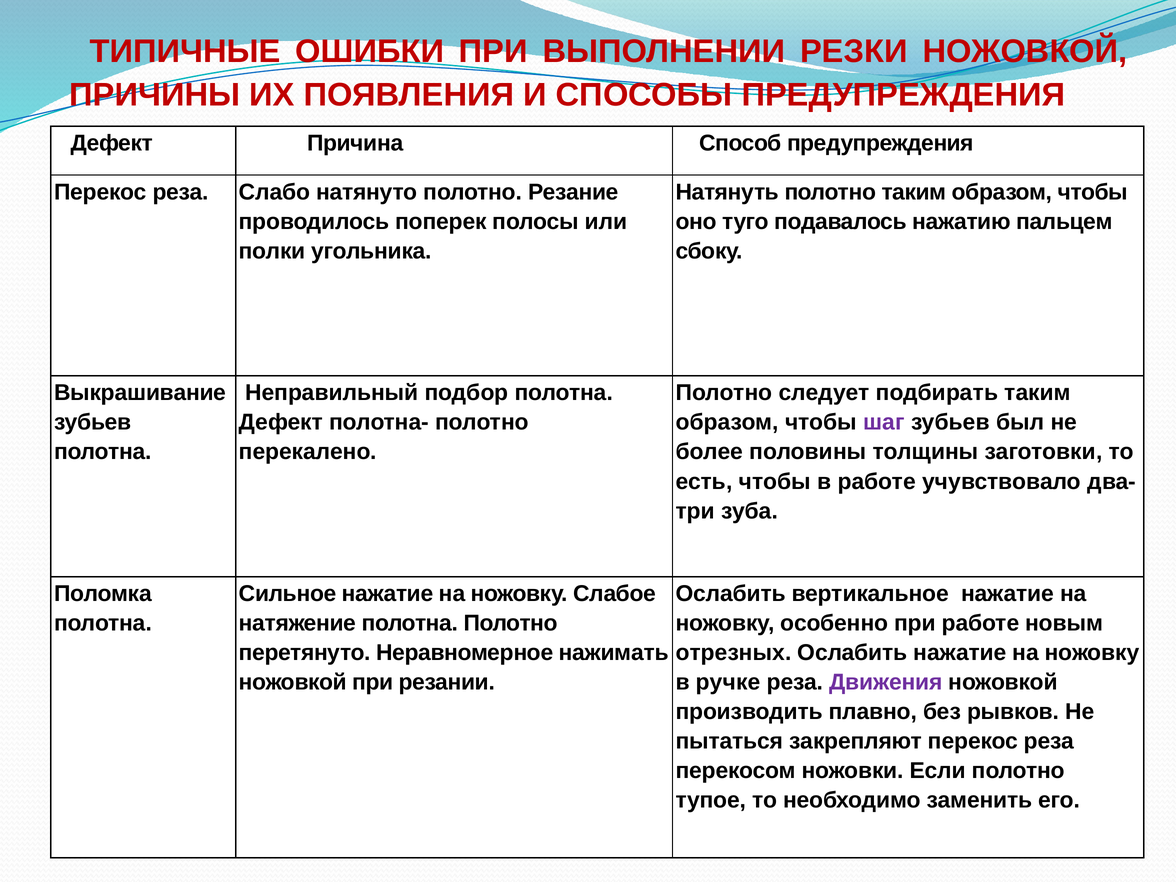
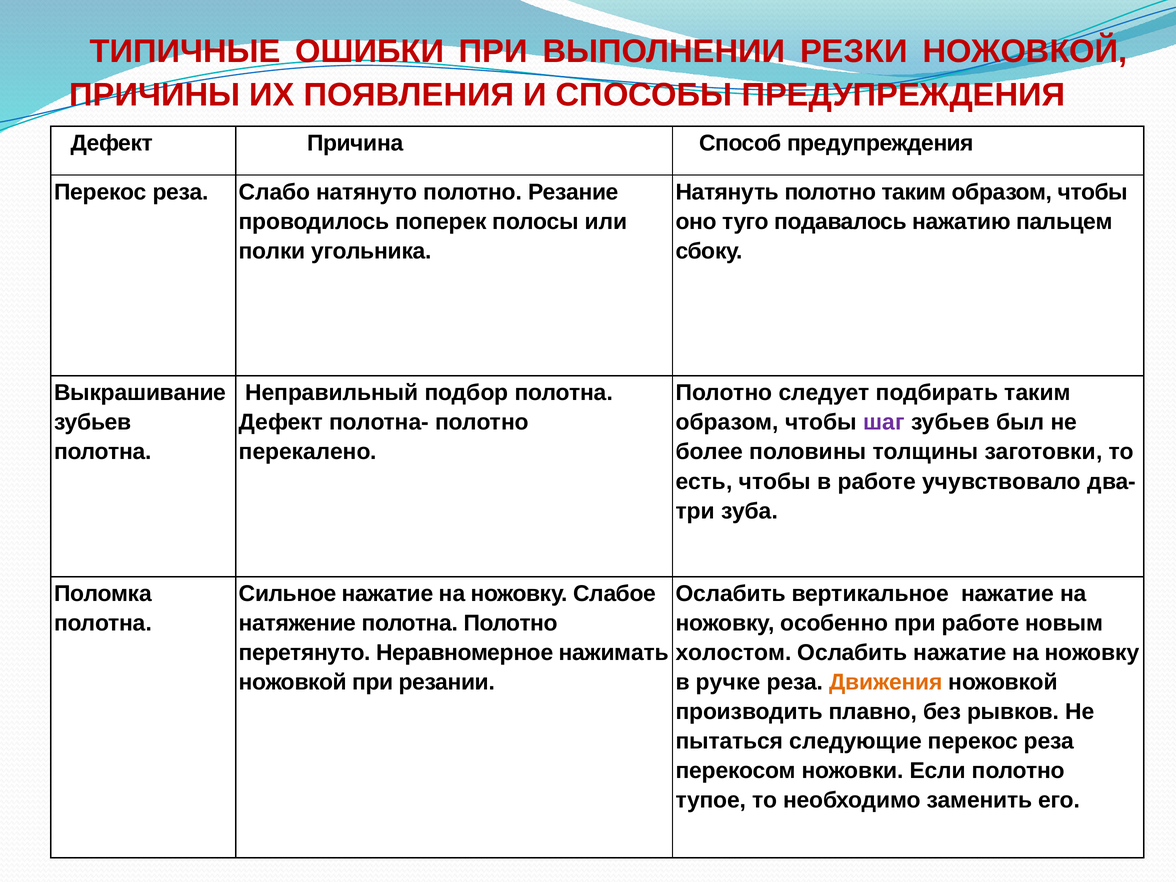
отрезных: отрезных -> холостом
Движения colour: purple -> orange
закрепляют: закрепляют -> следующие
